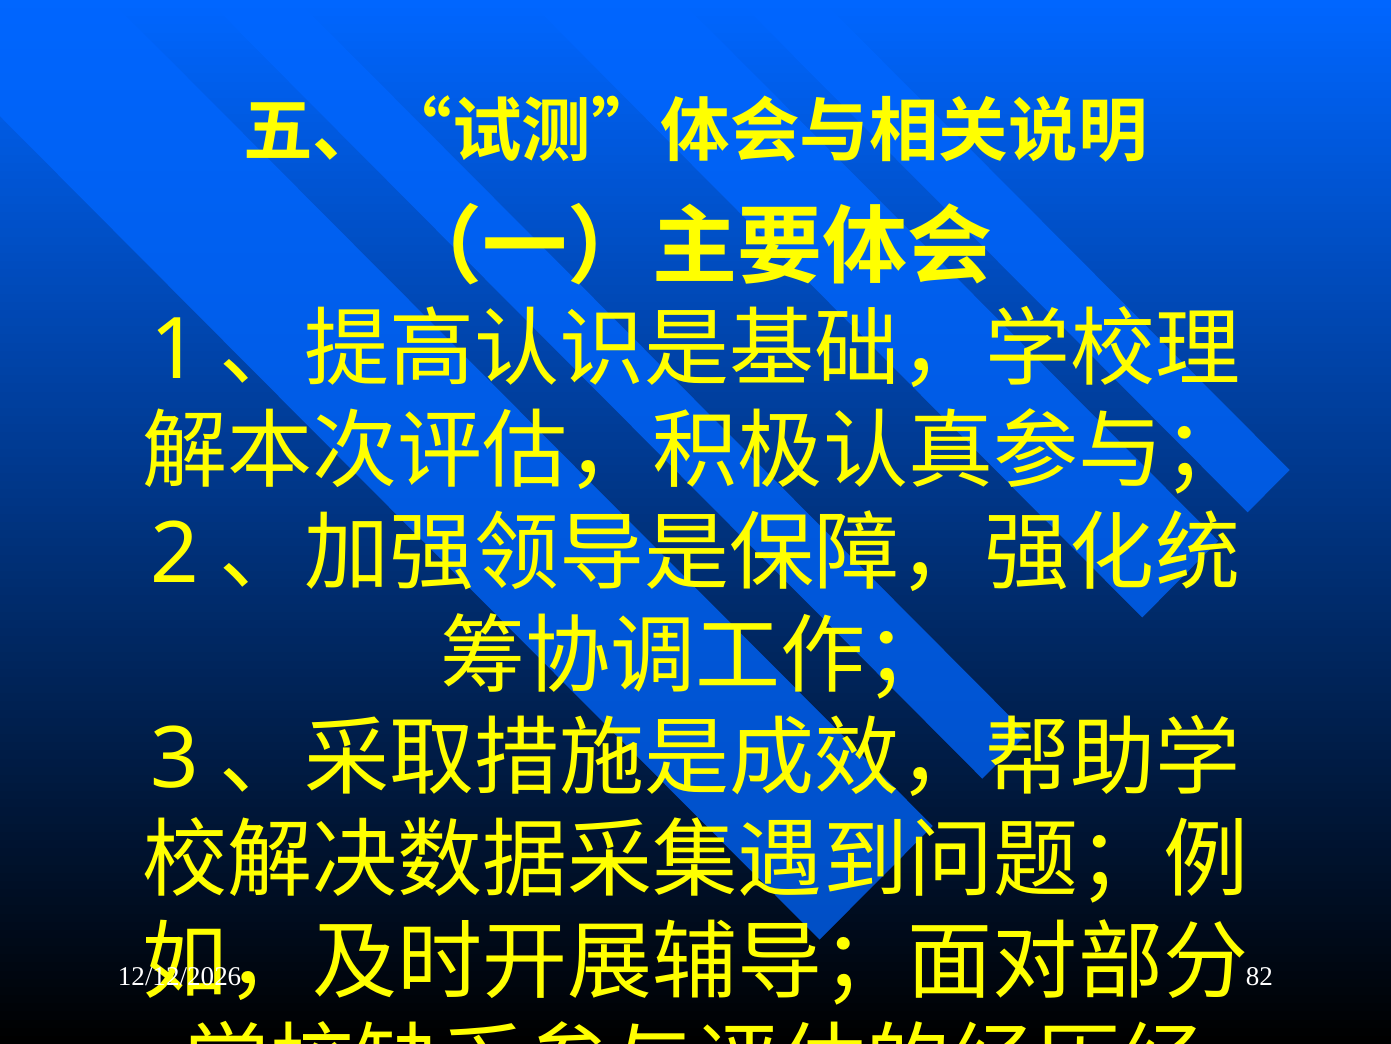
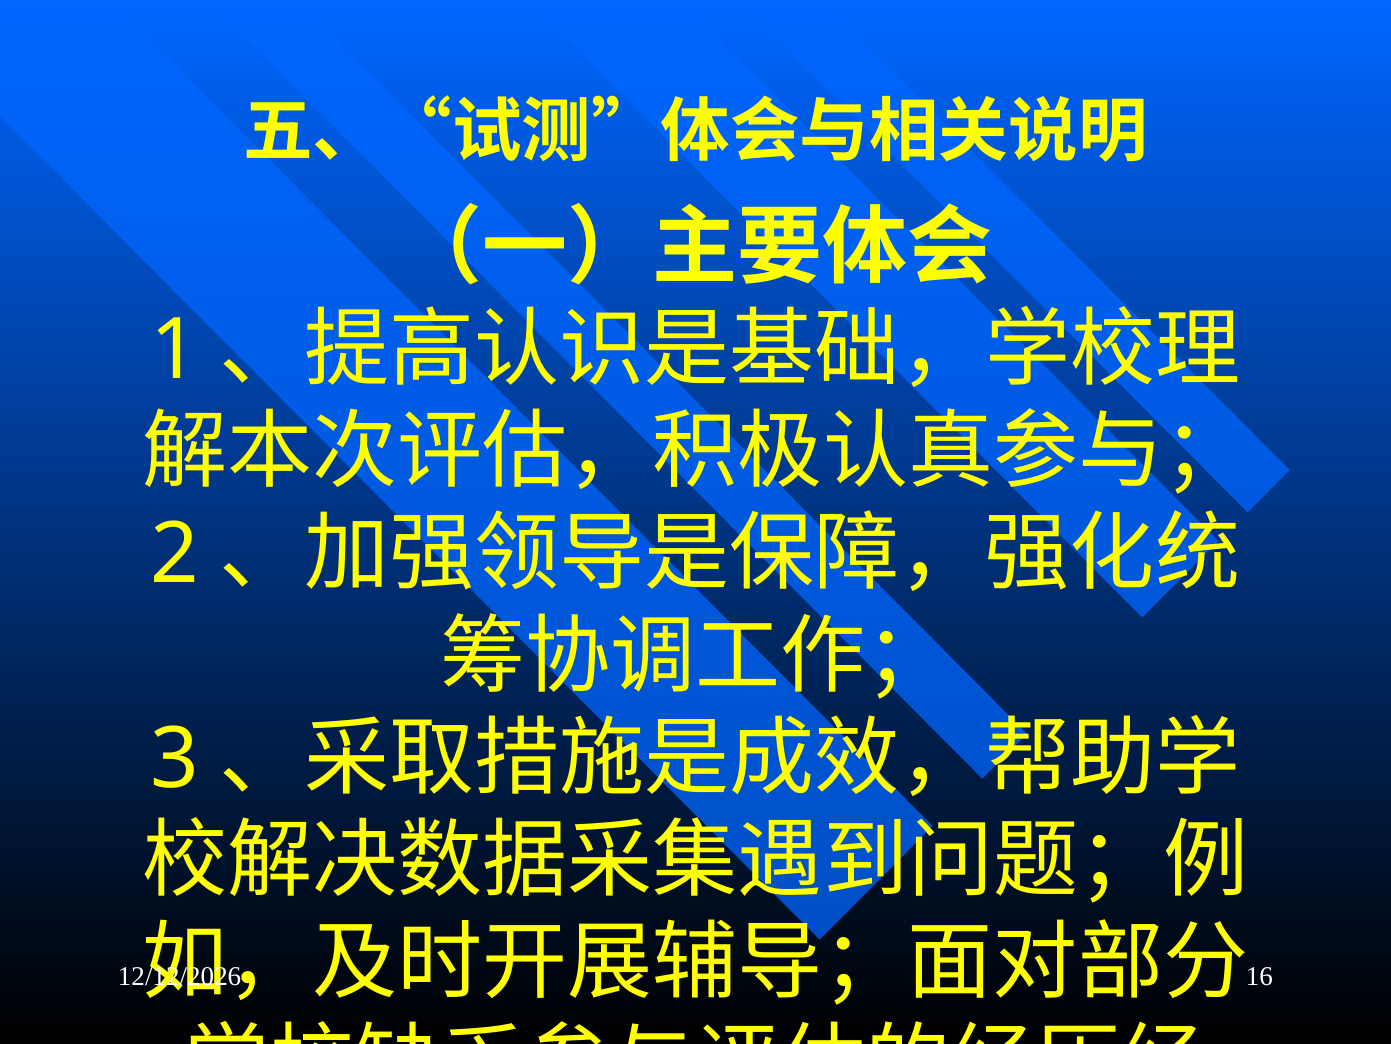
82: 82 -> 16
